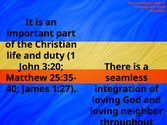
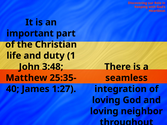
3:20: 3:20 -> 3:48
